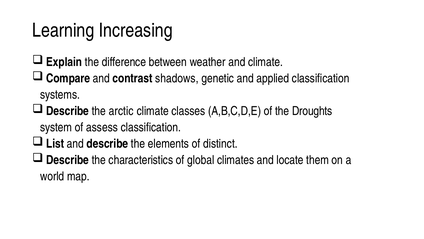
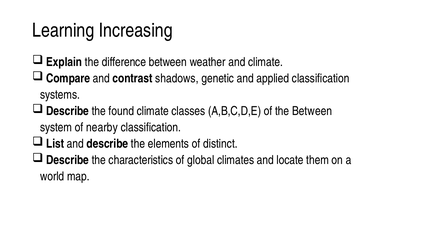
arctic: arctic -> found
the Droughts: Droughts -> Between
assess: assess -> nearby
